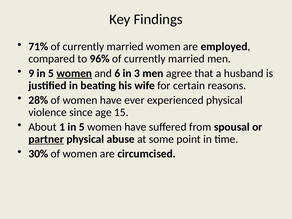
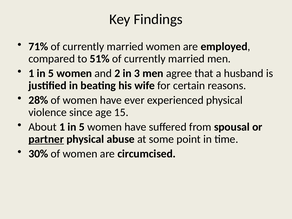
96%: 96% -> 51%
9 at (31, 73): 9 -> 1
women at (74, 73) underline: present -> none
6: 6 -> 2
